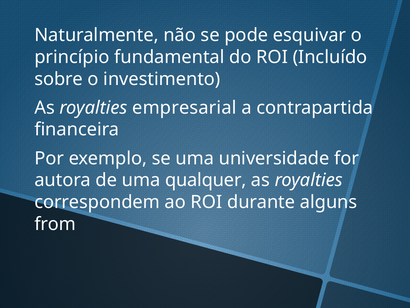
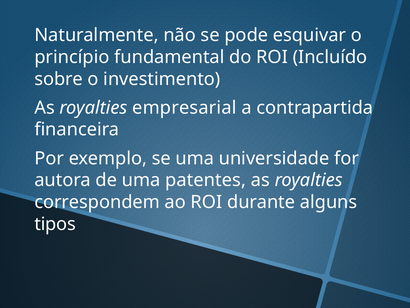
qualquer: qualquer -> patentes
from: from -> tipos
